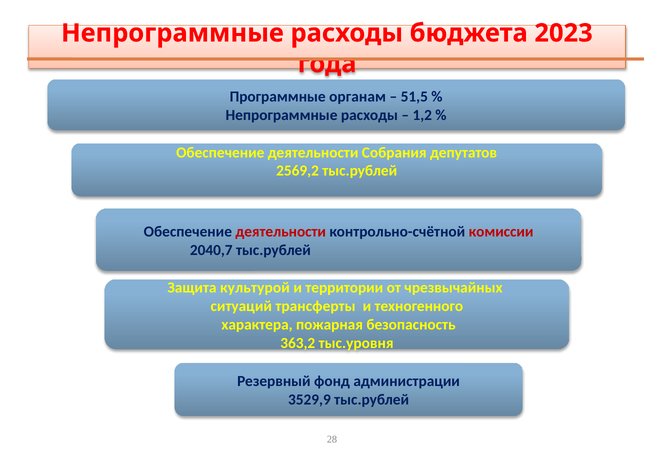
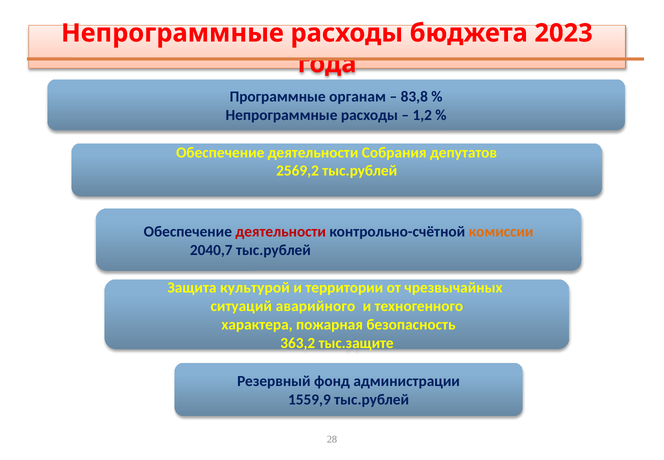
51,5: 51,5 -> 83,8
комиссии colour: red -> orange
трансферты: трансферты -> аварийного
тыс.уровня: тыс.уровня -> тыс.защите
3529,9: 3529,9 -> 1559,9
